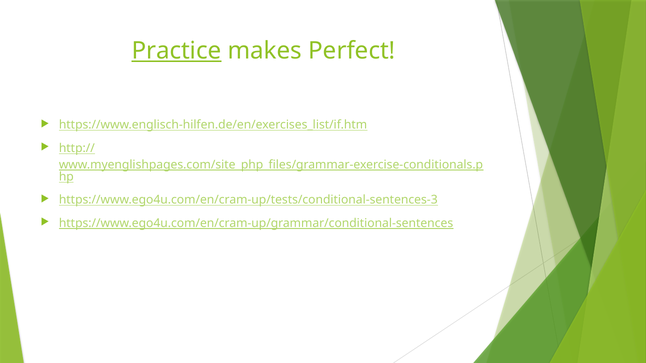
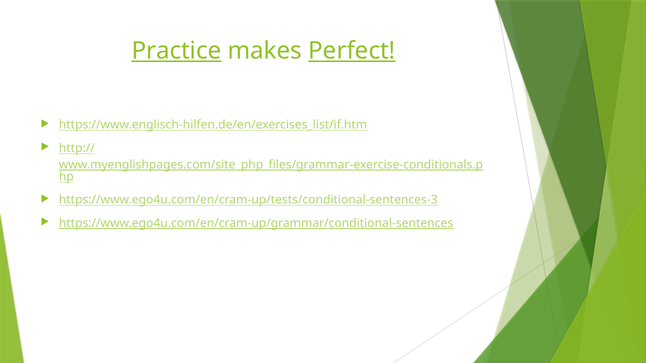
Perfect underline: none -> present
